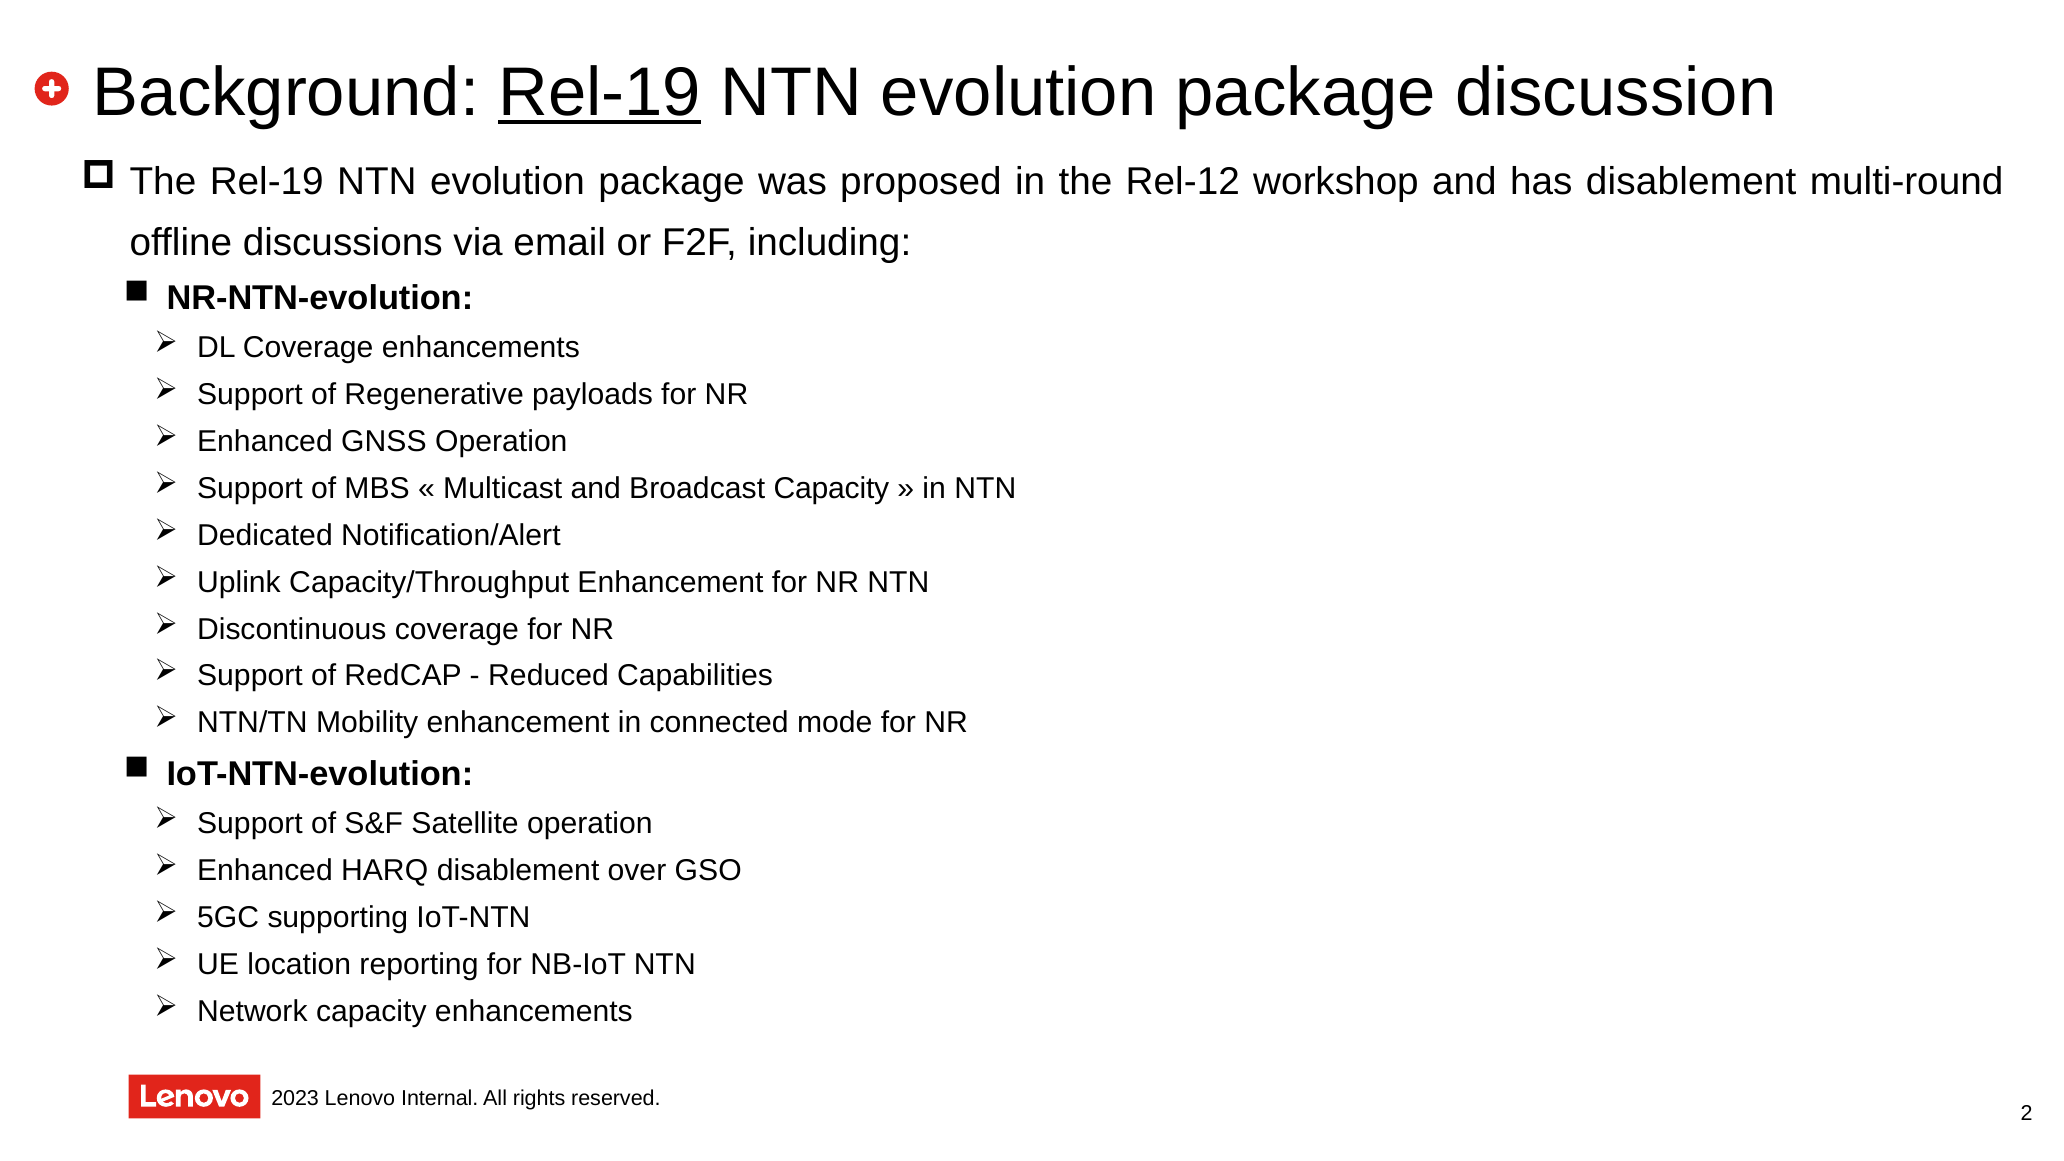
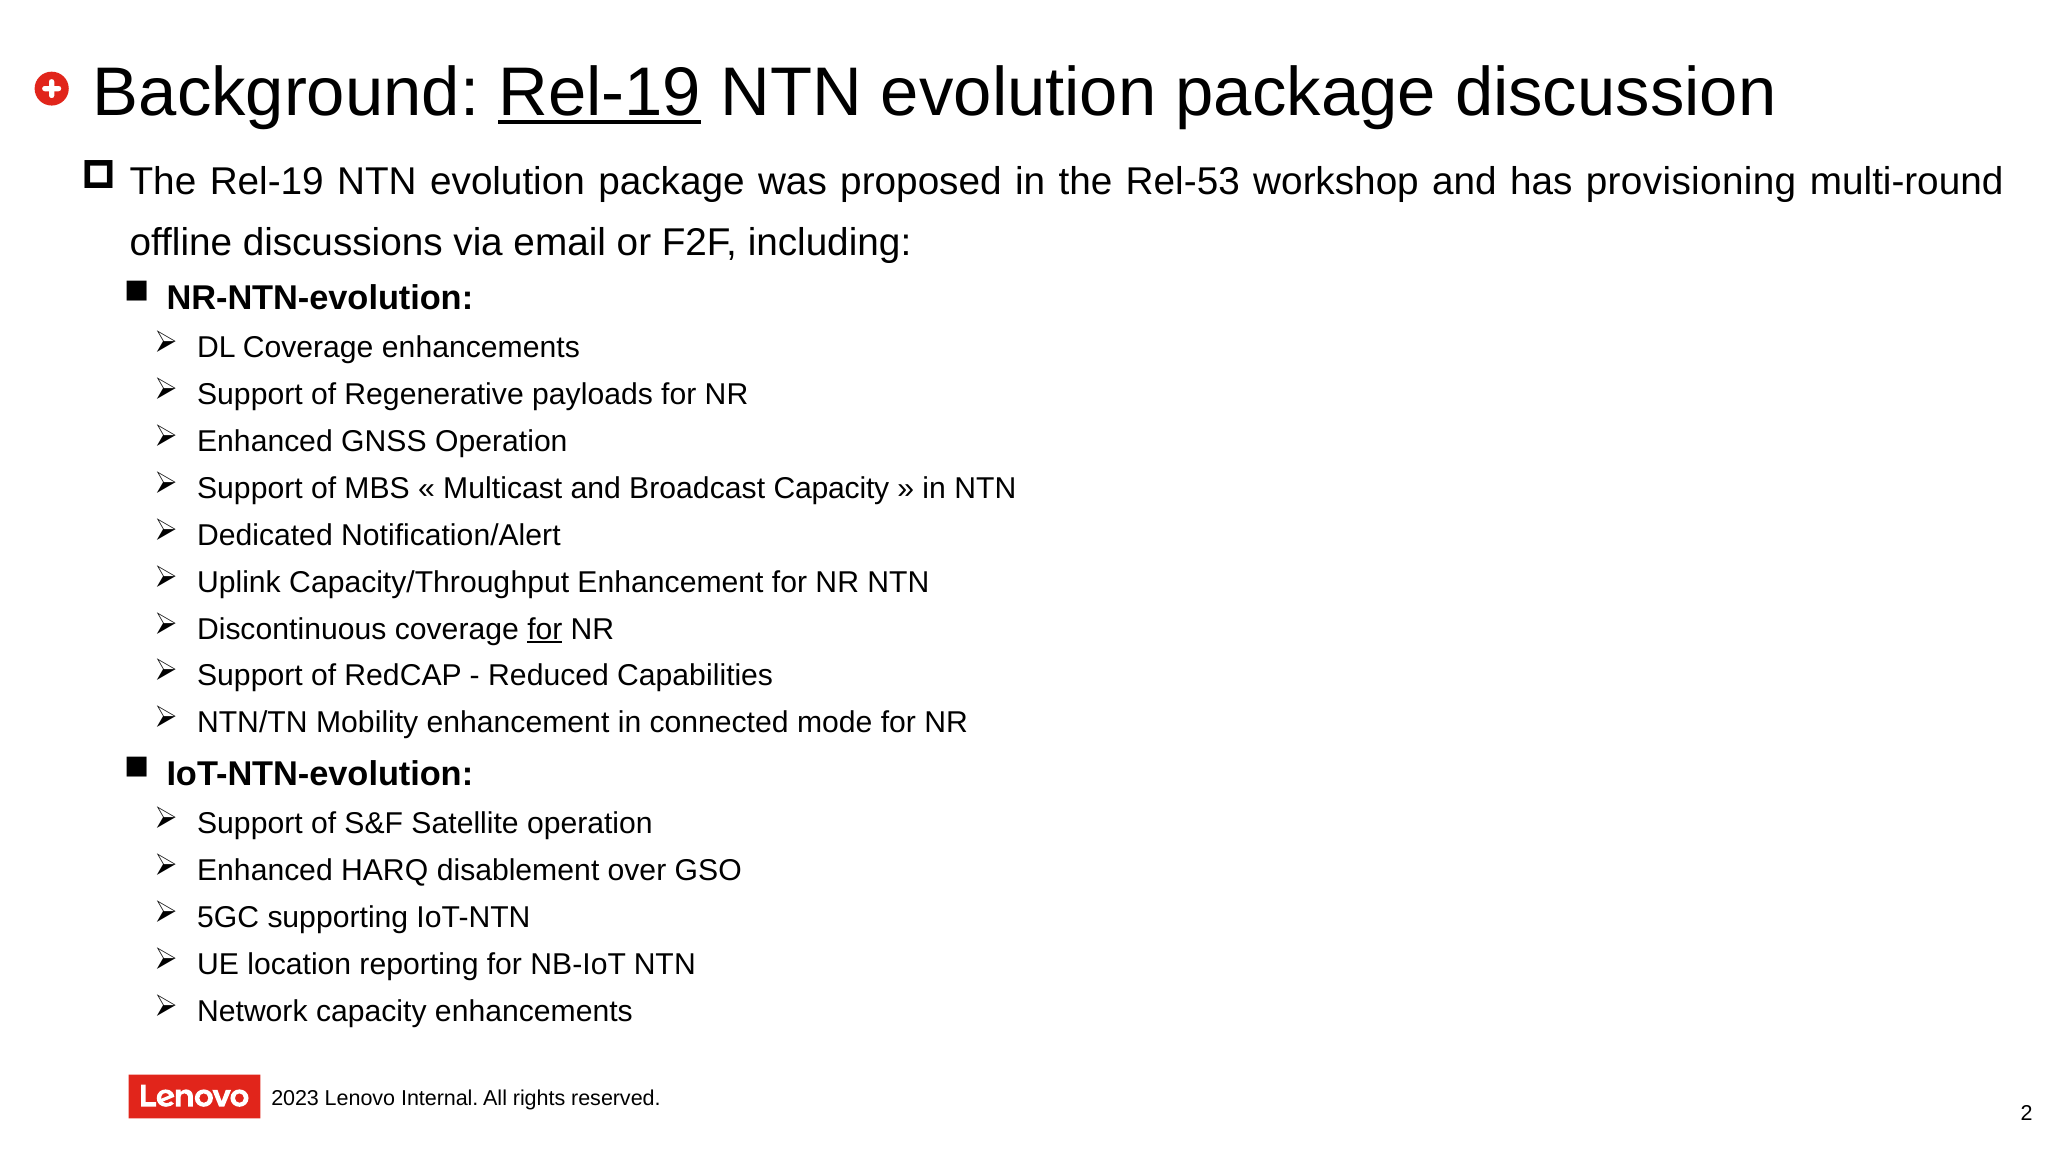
Rel-12: Rel-12 -> Rel-53
has disablement: disablement -> provisioning
for at (545, 629) underline: none -> present
